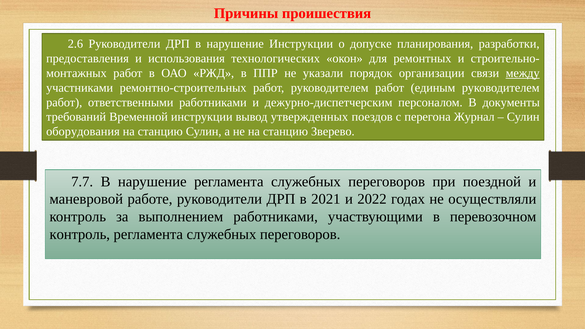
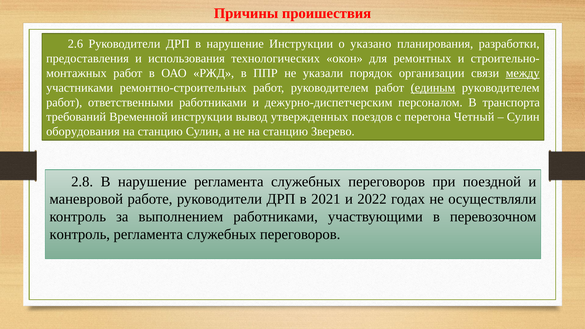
допуске: допуске -> указано
единым underline: none -> present
документы: документы -> транспорта
Журнал: Журнал -> Четный
7.7: 7.7 -> 2.8
